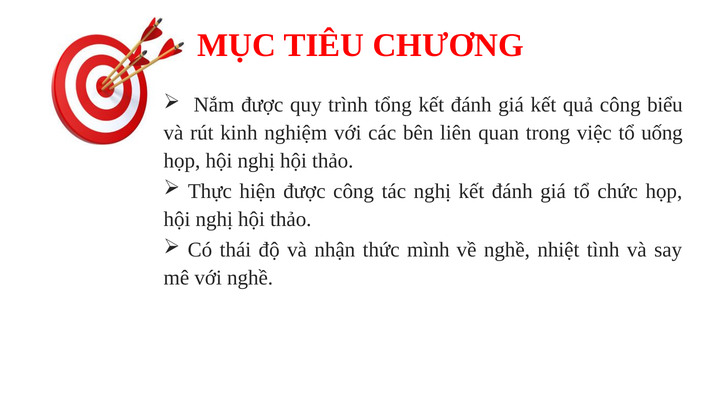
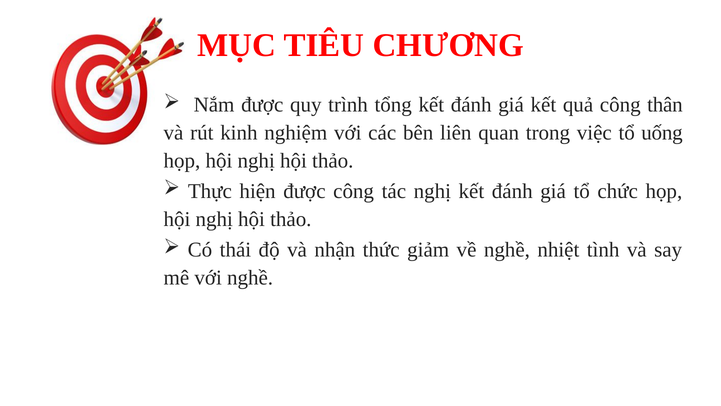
biểu: biểu -> thân
mình: mình -> giảm
